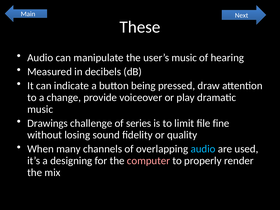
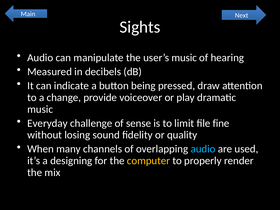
These: These -> Sights
Drawings: Drawings -> Everyday
series: series -> sense
computer colour: pink -> yellow
